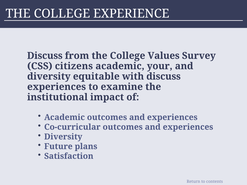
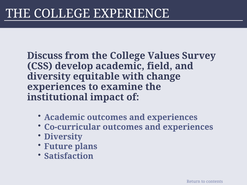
citizens: citizens -> develop
your: your -> field
with discuss: discuss -> change
